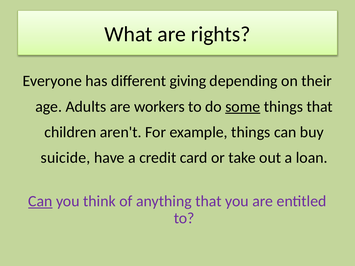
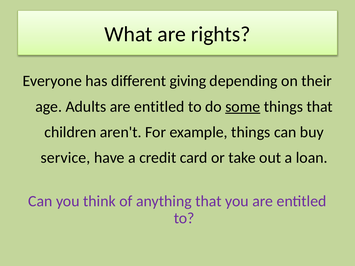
Adults are workers: workers -> entitled
suicide: suicide -> service
Can at (40, 201) underline: present -> none
